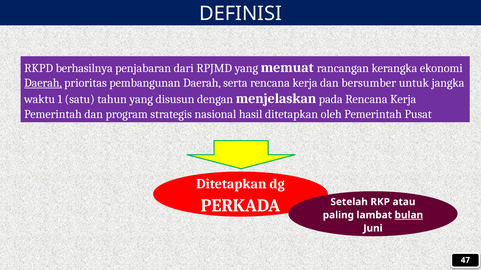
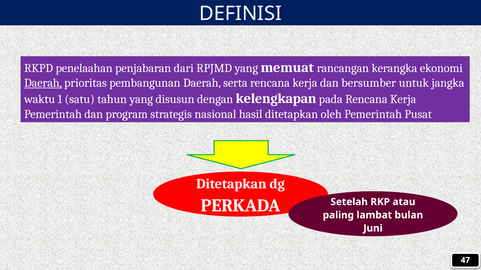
berhasilnya: berhasilnya -> penelaahan
menjelaskan: menjelaskan -> kelengkapan
bulan underline: present -> none
